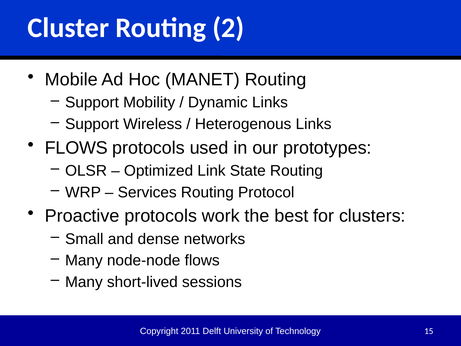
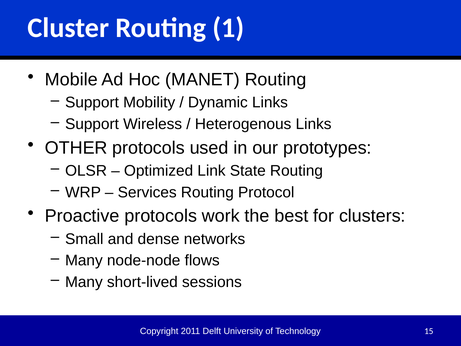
2: 2 -> 1
FLOWS at (76, 148): FLOWS -> OTHER
